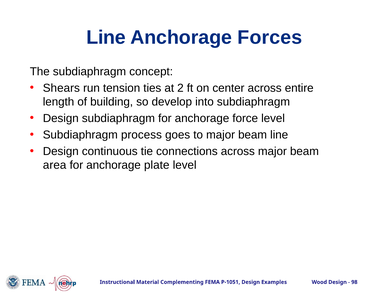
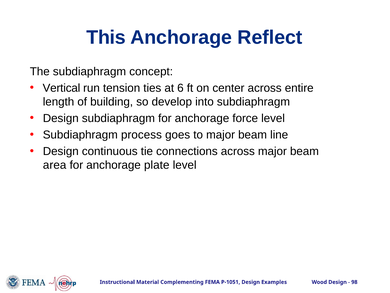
Line at (106, 37): Line -> This
Forces: Forces -> Reflect
Shears: Shears -> Vertical
2: 2 -> 6
